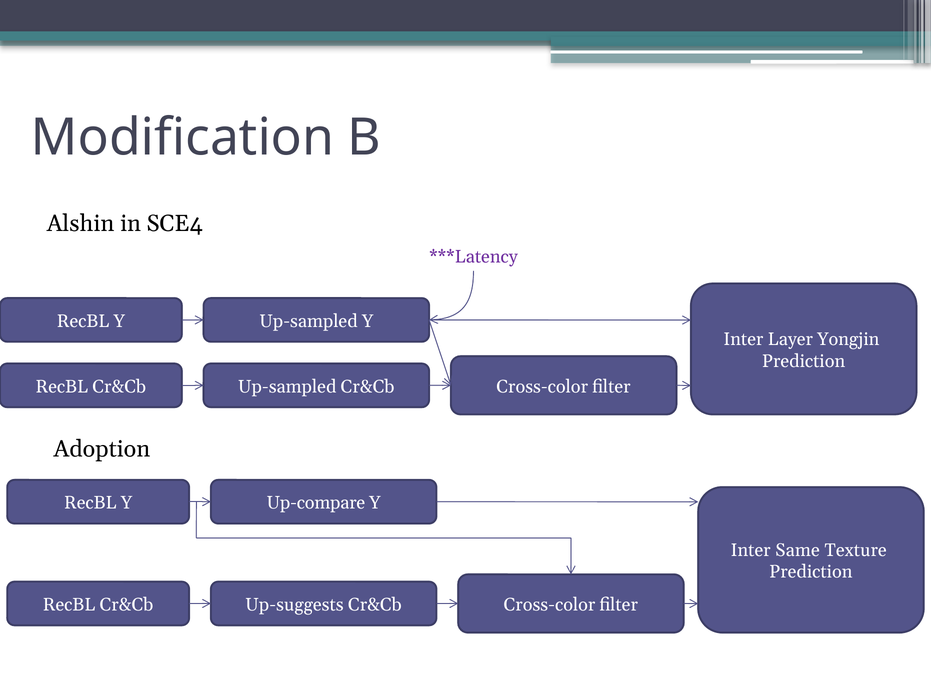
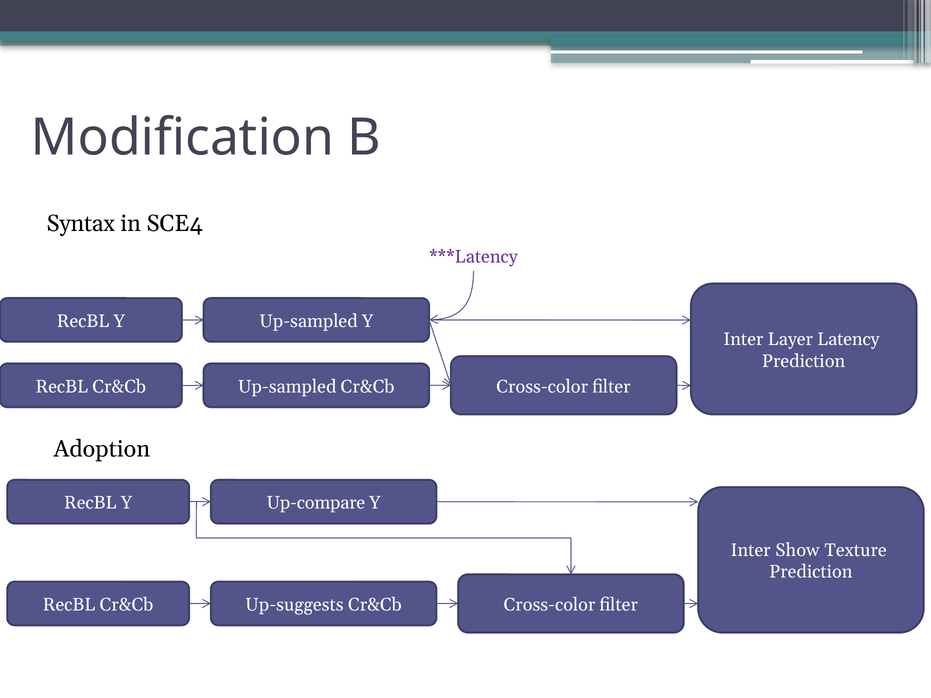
Alshin: Alshin -> Syntax
Yongjin: Yongjin -> Latency
Same: Same -> Show
